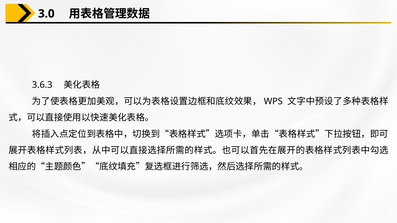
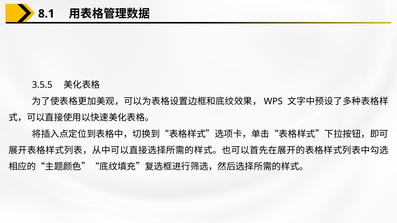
3.0: 3.0 -> 8.1
3.6.3: 3.6.3 -> 3.5.5
